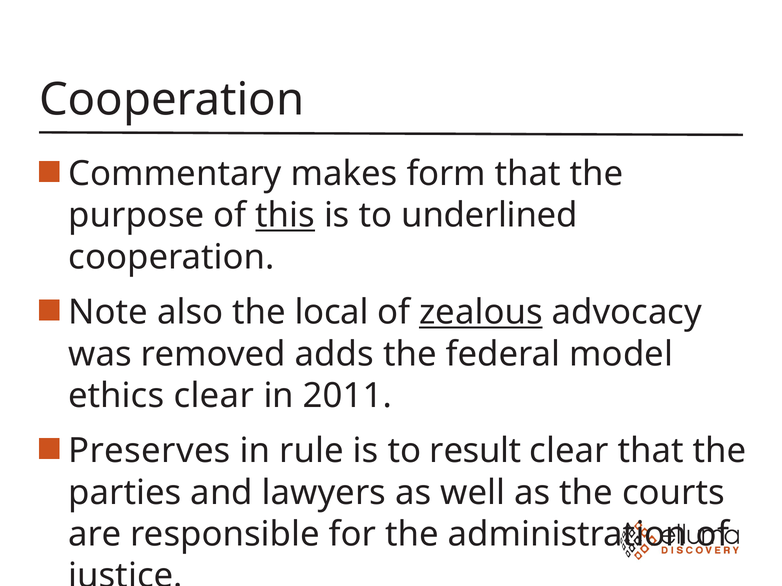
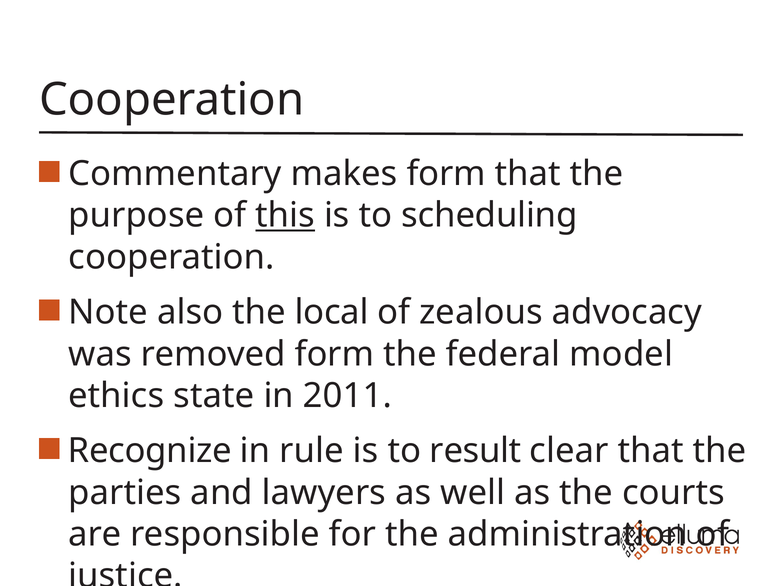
underlined: underlined -> scheduling
zealous underline: present -> none
removed adds: adds -> form
ethics clear: clear -> state
Preserves: Preserves -> Recognize
